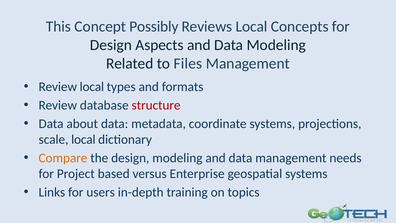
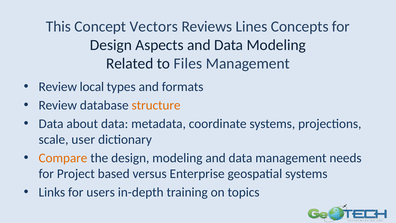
Possibly: Possibly -> Vectors
Reviews Local: Local -> Lines
structure colour: red -> orange
scale local: local -> user
